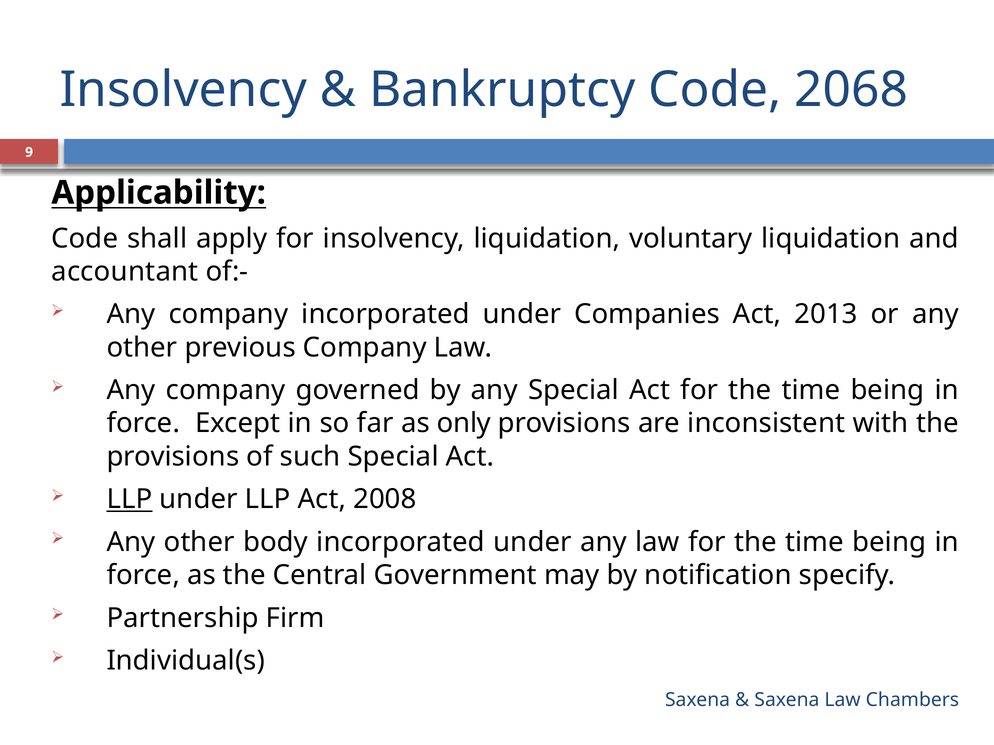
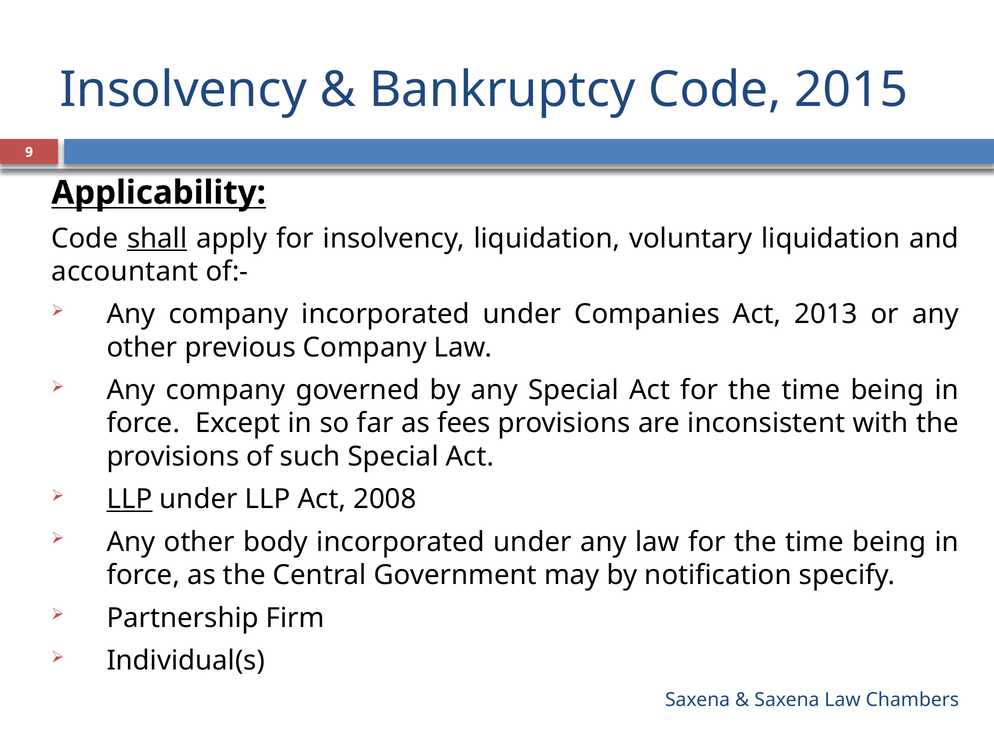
2068: 2068 -> 2015
shall underline: none -> present
only: only -> fees
